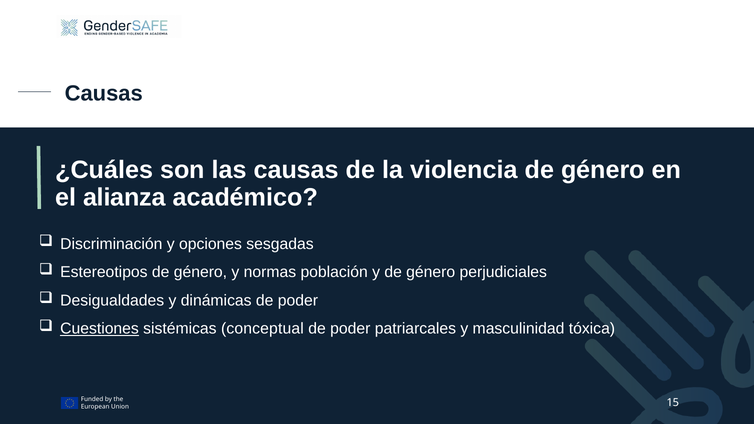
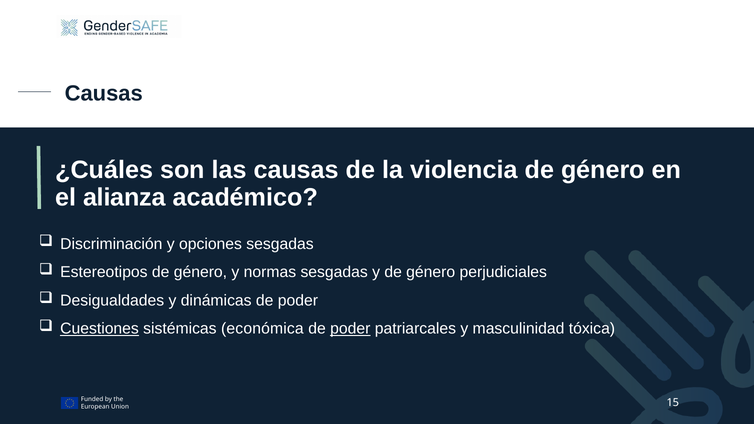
normas población: población -> sesgadas
conceptual: conceptual -> económica
poder at (350, 329) underline: none -> present
